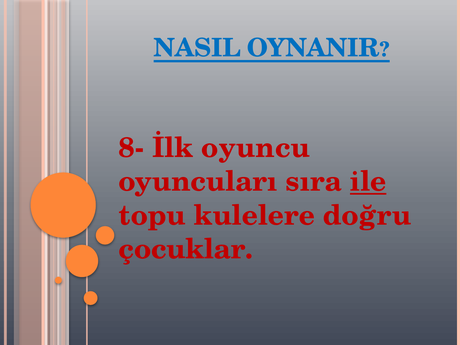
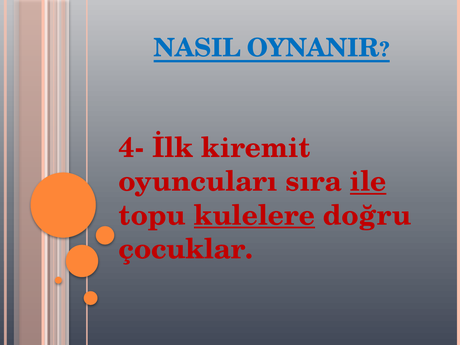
8-: 8- -> 4-
oyuncu: oyuncu -> kiremit
kulelere underline: none -> present
